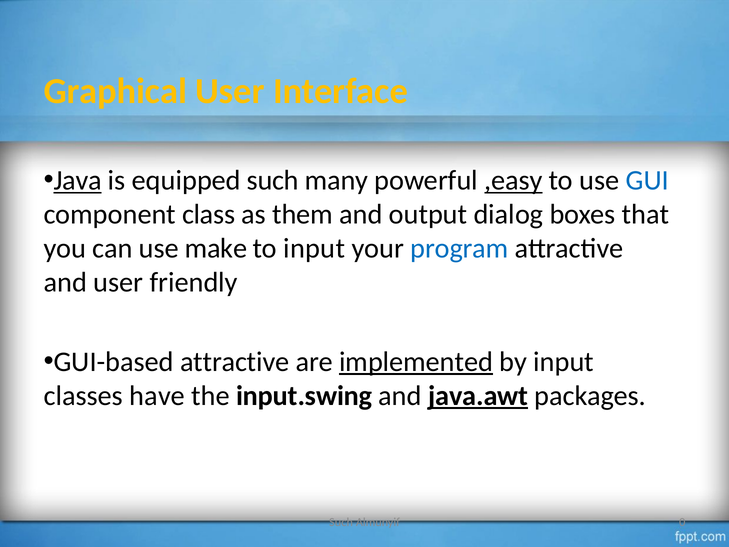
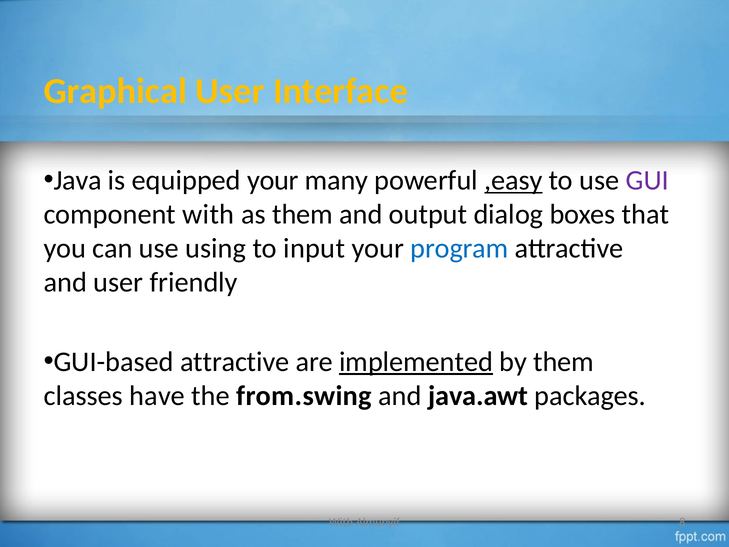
Java underline: present -> none
equipped such: such -> your
GUI colour: blue -> purple
component class: class -> with
make: make -> using
by input: input -> them
input.swing: input.swing -> from.swing
java.awt underline: present -> none
Such at (341, 522): Such -> With
0: 0 -> 8
